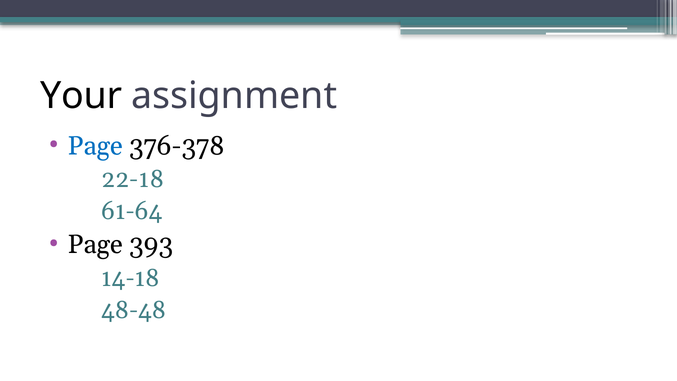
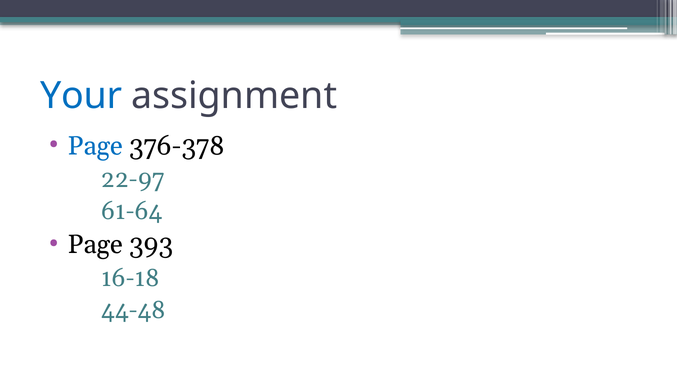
Your colour: black -> blue
22-18: 22-18 -> 22-97
14-18: 14-18 -> 16-18
48-48: 48-48 -> 44-48
